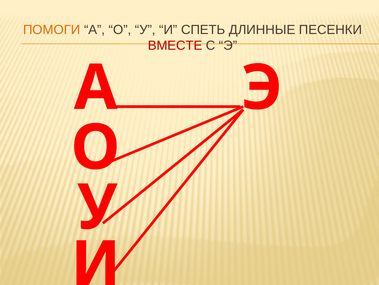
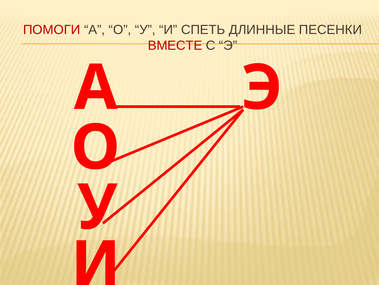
ПОМОГИ colour: orange -> red
